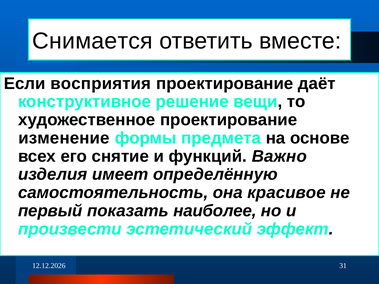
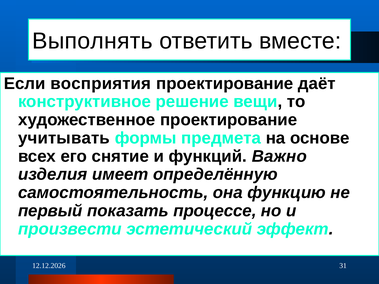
Снимается: Снимается -> Выполнять
изменение: изменение -> учитывать
красивое: красивое -> функцию
наиболее: наиболее -> процессе
